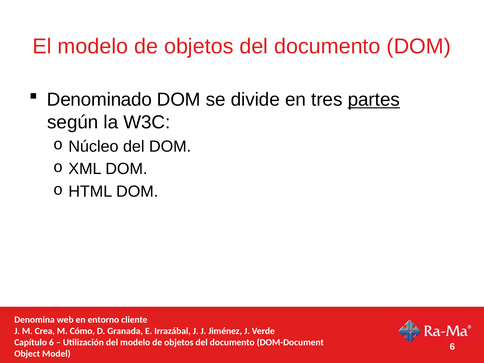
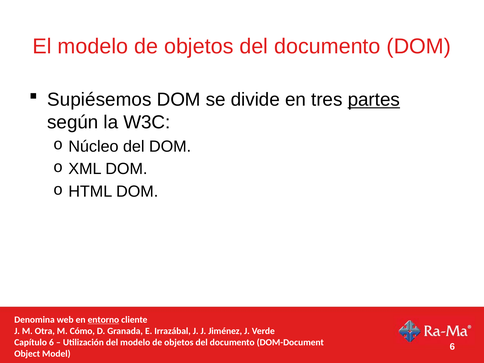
Denominado: Denominado -> Supiésemos
entorno underline: none -> present
Crea: Crea -> Otra
